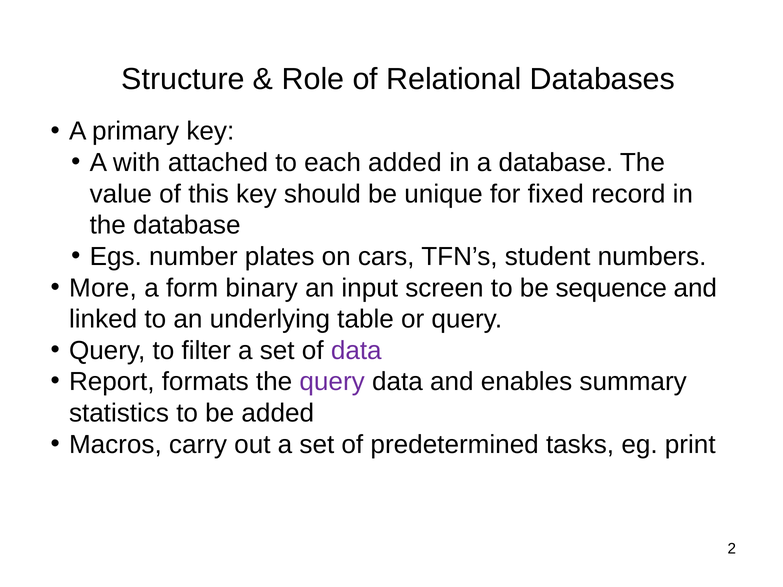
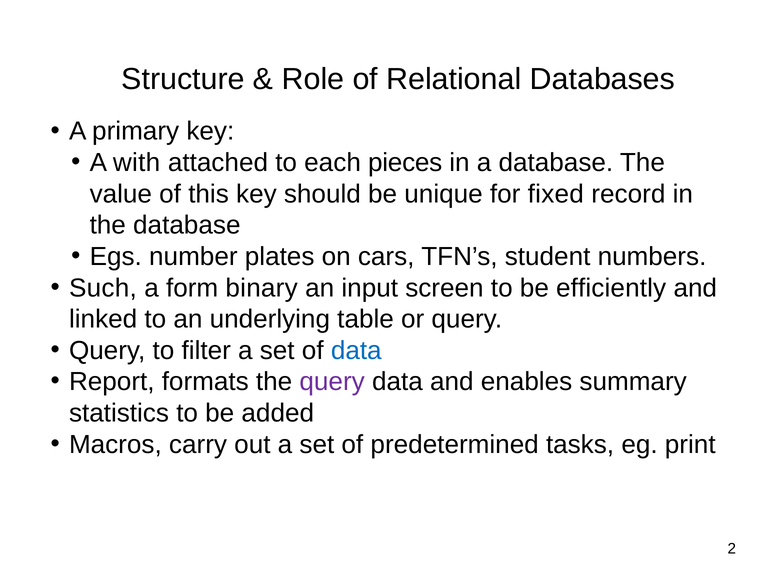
each added: added -> pieces
More: More -> Such
sequence: sequence -> efficiently
data at (356, 351) colour: purple -> blue
